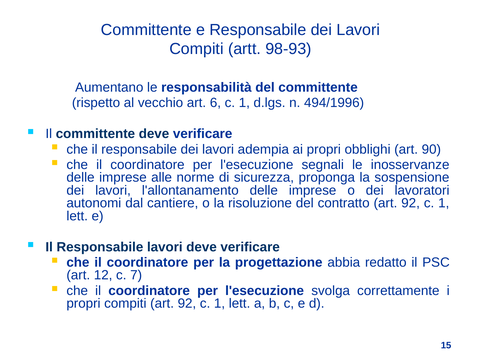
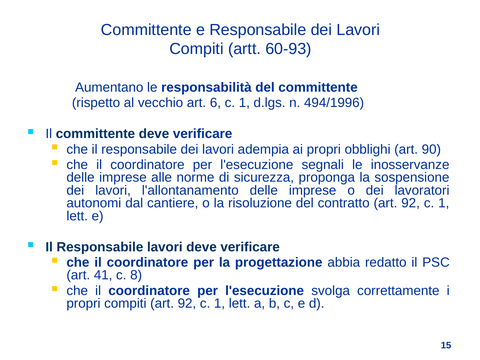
98-93: 98-93 -> 60-93
12: 12 -> 41
7: 7 -> 8
